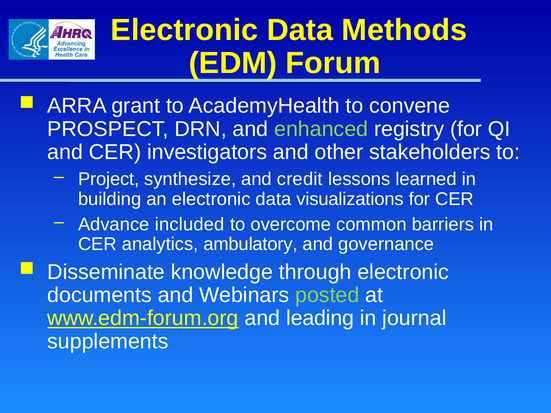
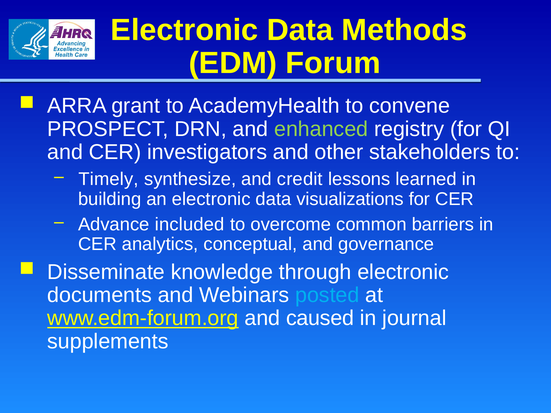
Project: Project -> Timely
ambulatory: ambulatory -> conceptual
posted colour: light green -> light blue
leading: leading -> caused
